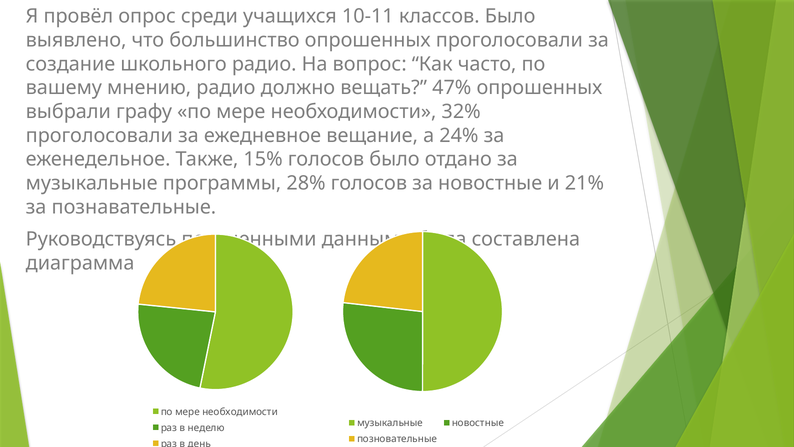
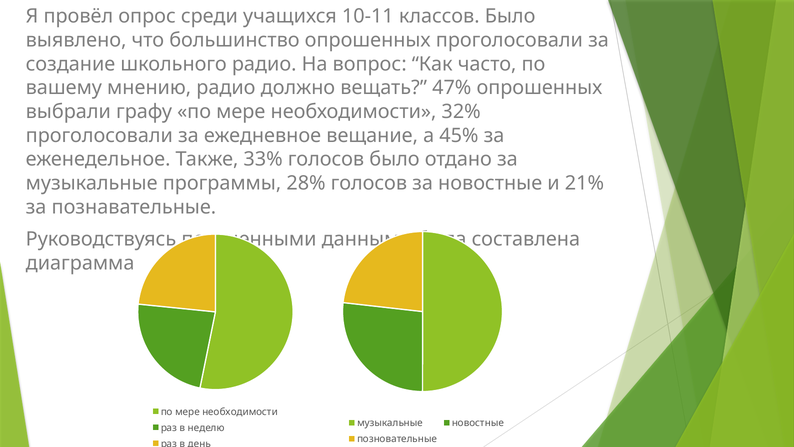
24%: 24% -> 45%
15%: 15% -> 33%
